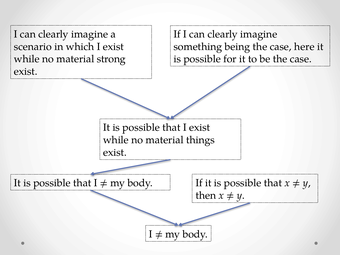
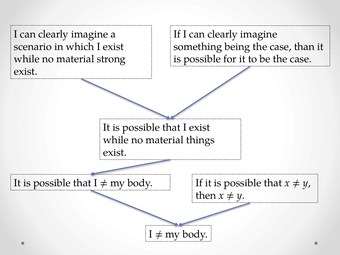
here: here -> than
